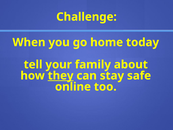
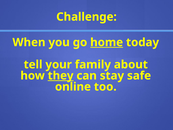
home underline: none -> present
